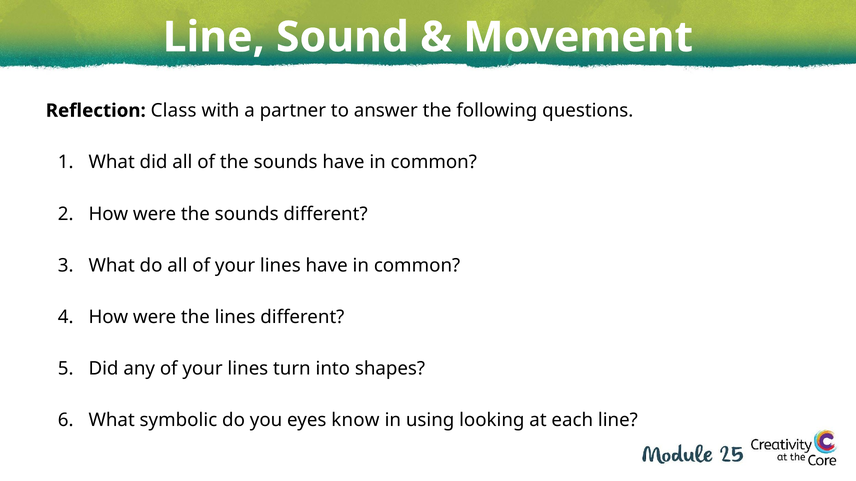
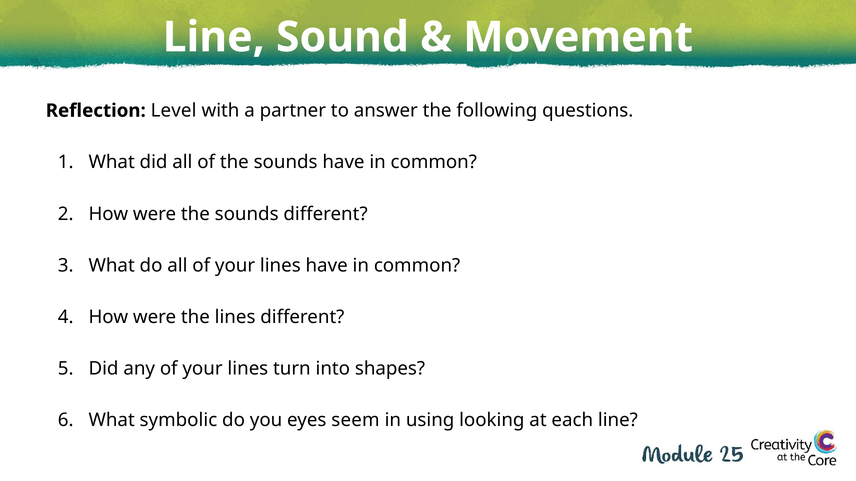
Class: Class -> Level
know: know -> seem
